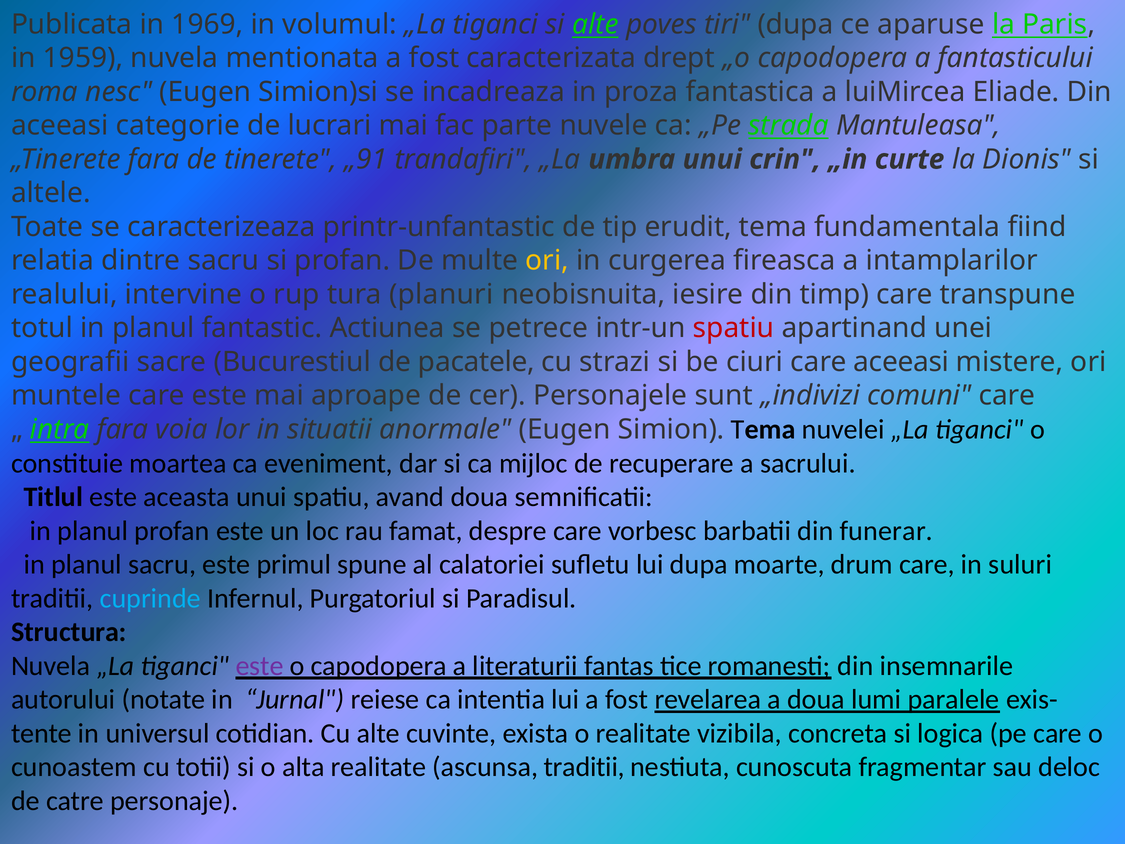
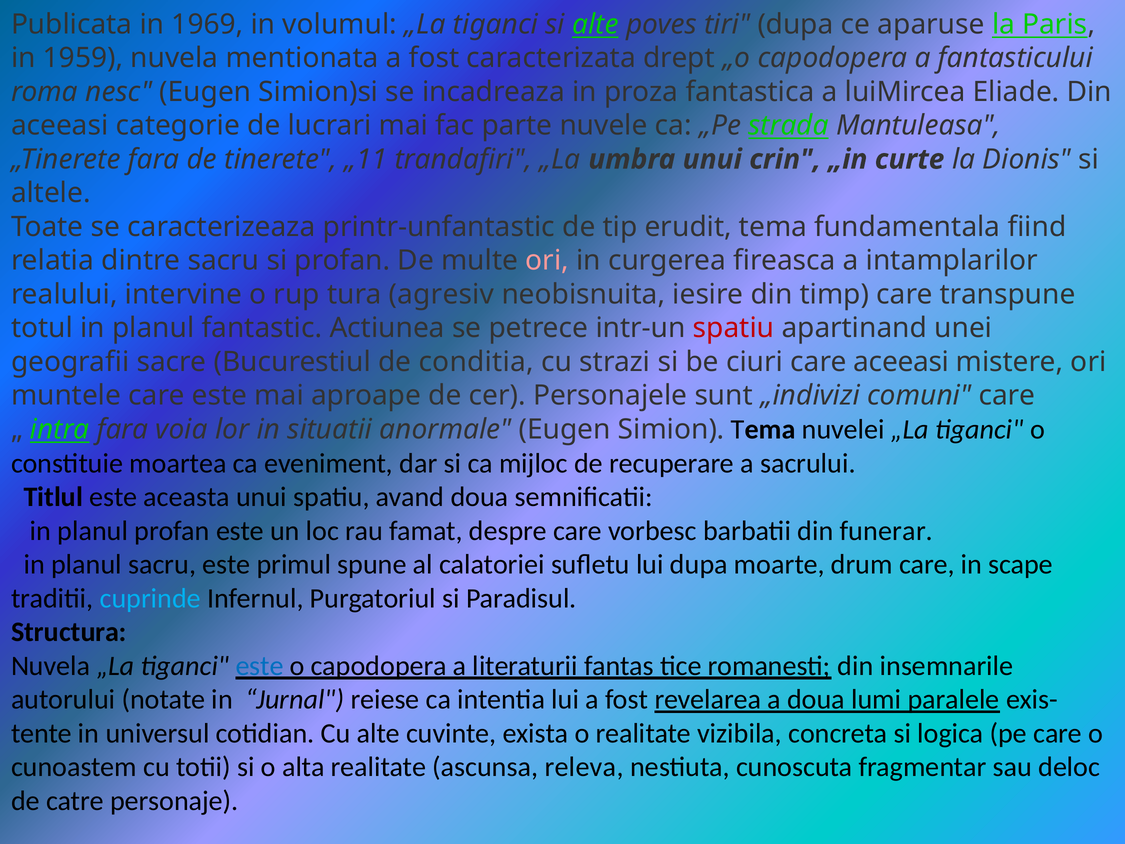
„91: „91 -> „11
ori at (547, 261) colour: yellow -> pink
planuri: planuri -> agresiv
pacatele: pacatele -> conditia
suluri: suluri -> scape
este at (260, 666) colour: purple -> blue
ascunsa traditii: traditii -> releva
